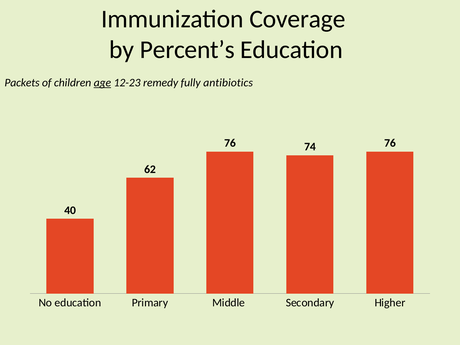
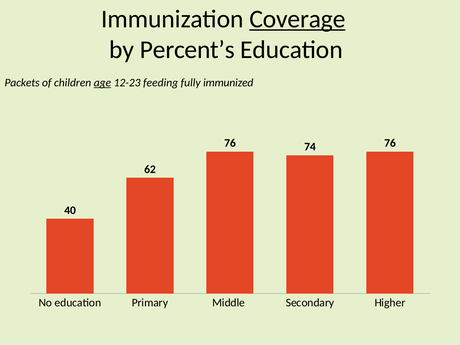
Coverage underline: none -> present
remedy: remedy -> feeding
antibiotics: antibiotics -> immunized
